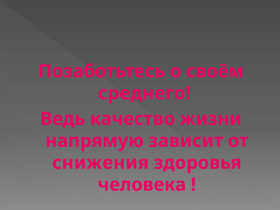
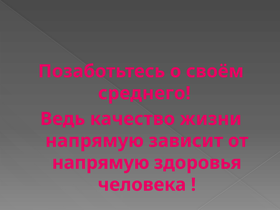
снижения at (100, 163): снижения -> напрямую
